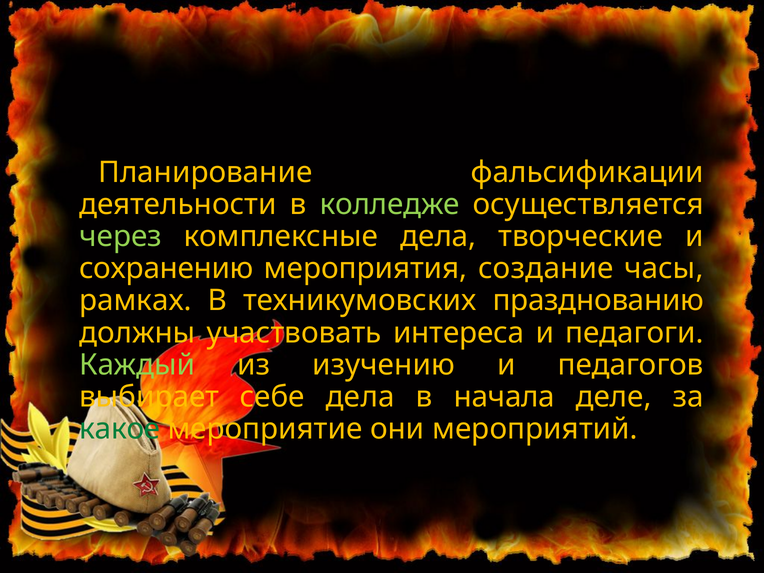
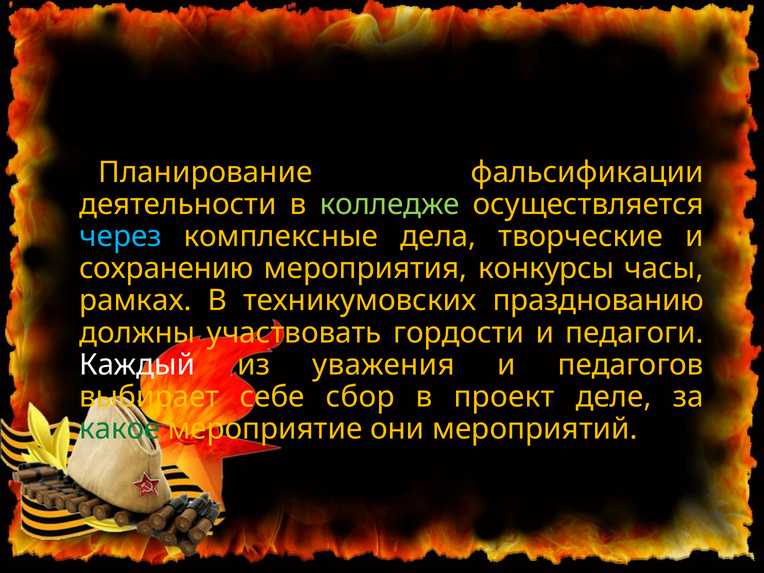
через colour: light green -> light blue
создание: создание -> конкурсы
интереса: интереса -> гордости
Каждый colour: light green -> white
изучению: изучению -> уважения
себе дела: дела -> сбор
начала: начала -> проект
